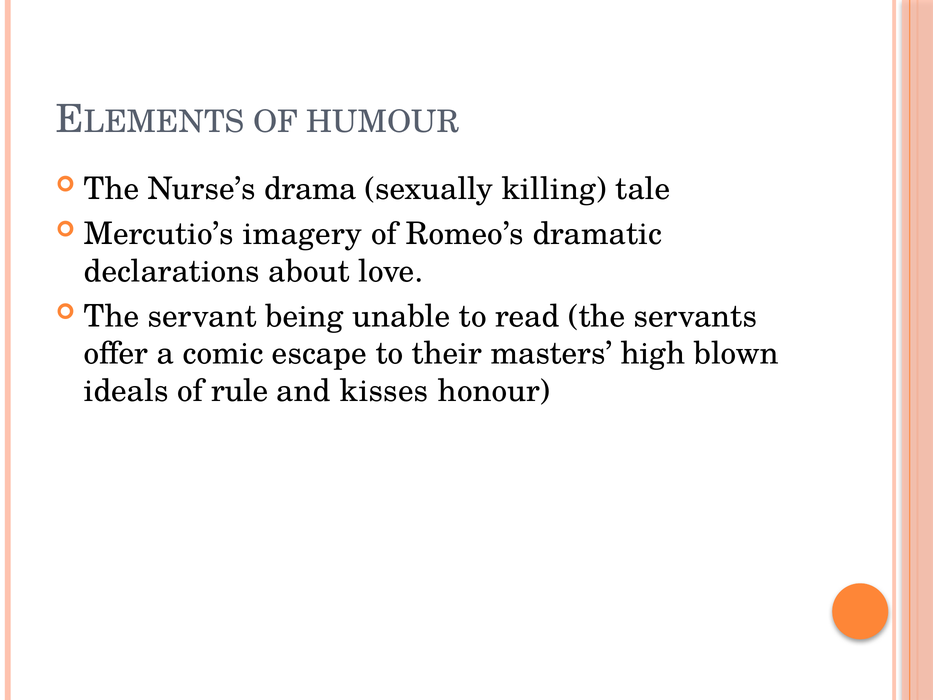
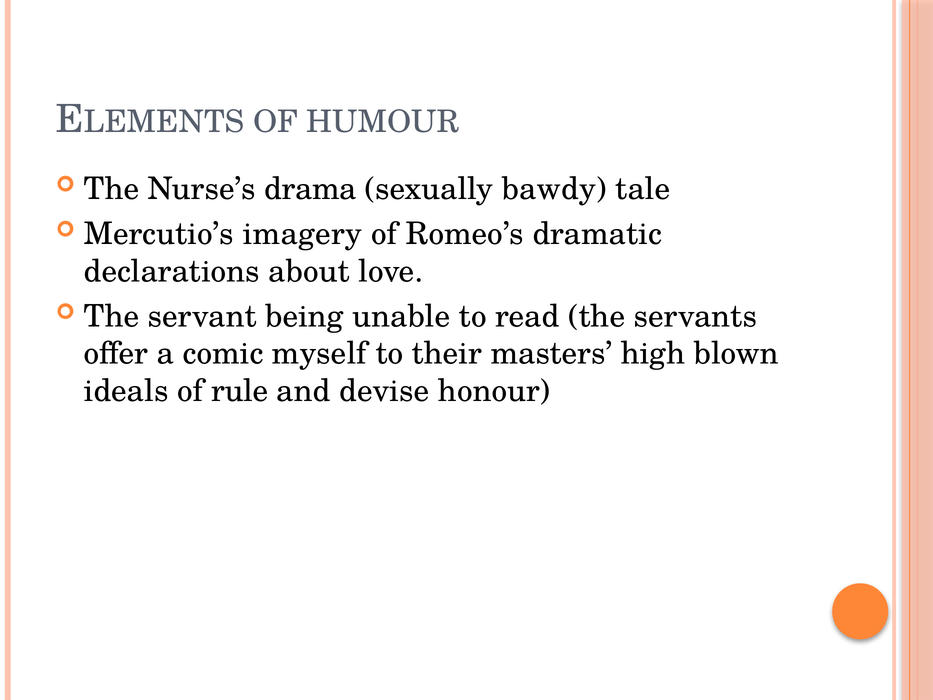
killing: killing -> bawdy
escape: escape -> myself
kisses: kisses -> devise
